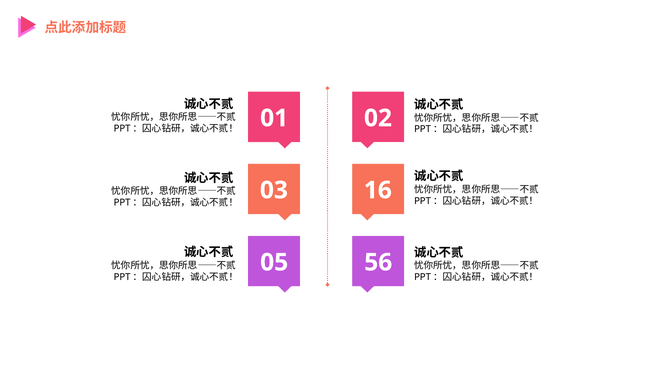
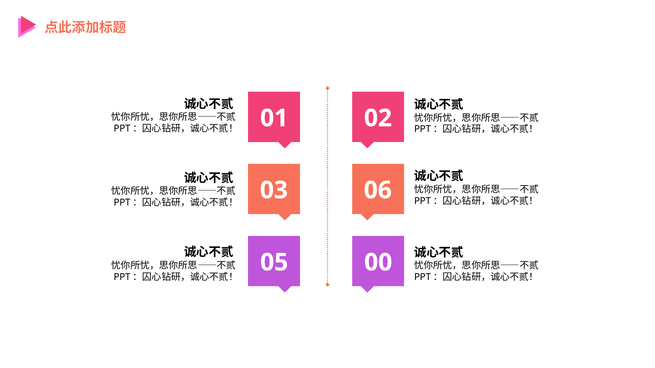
16: 16 -> 06
56: 56 -> 00
